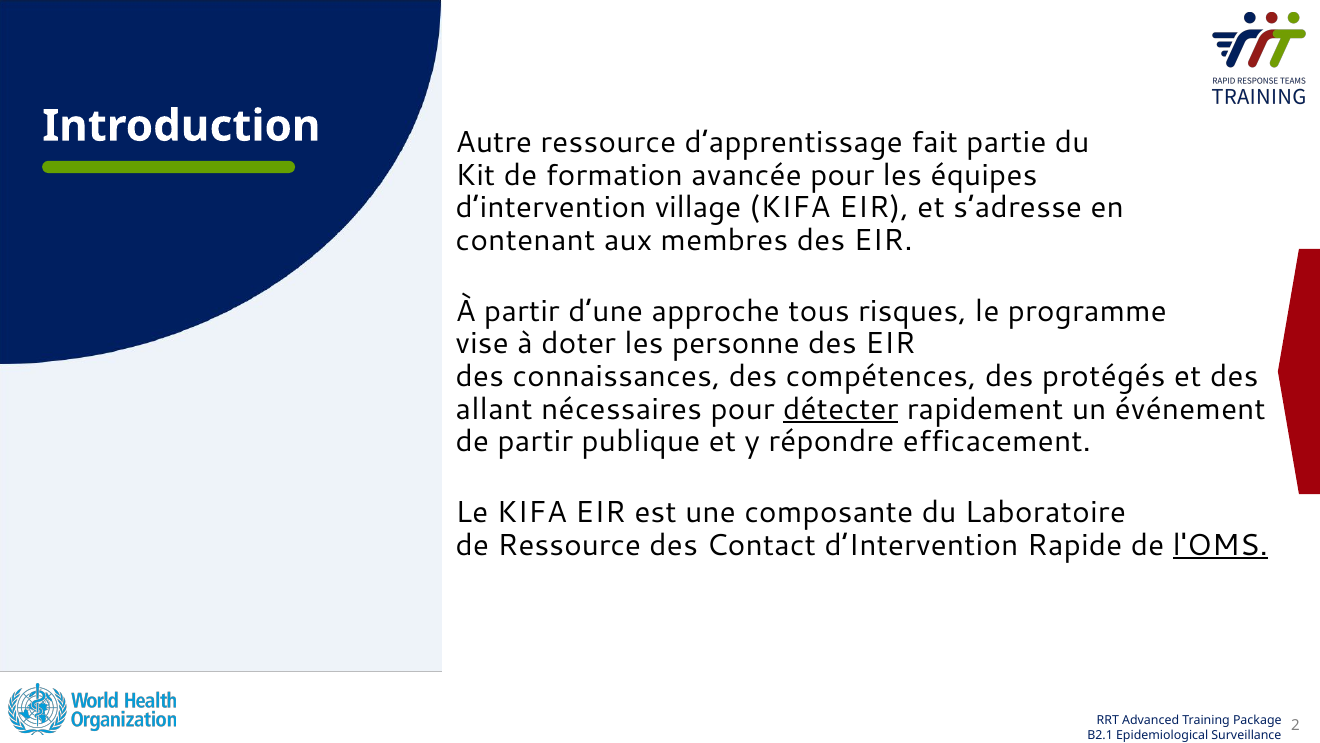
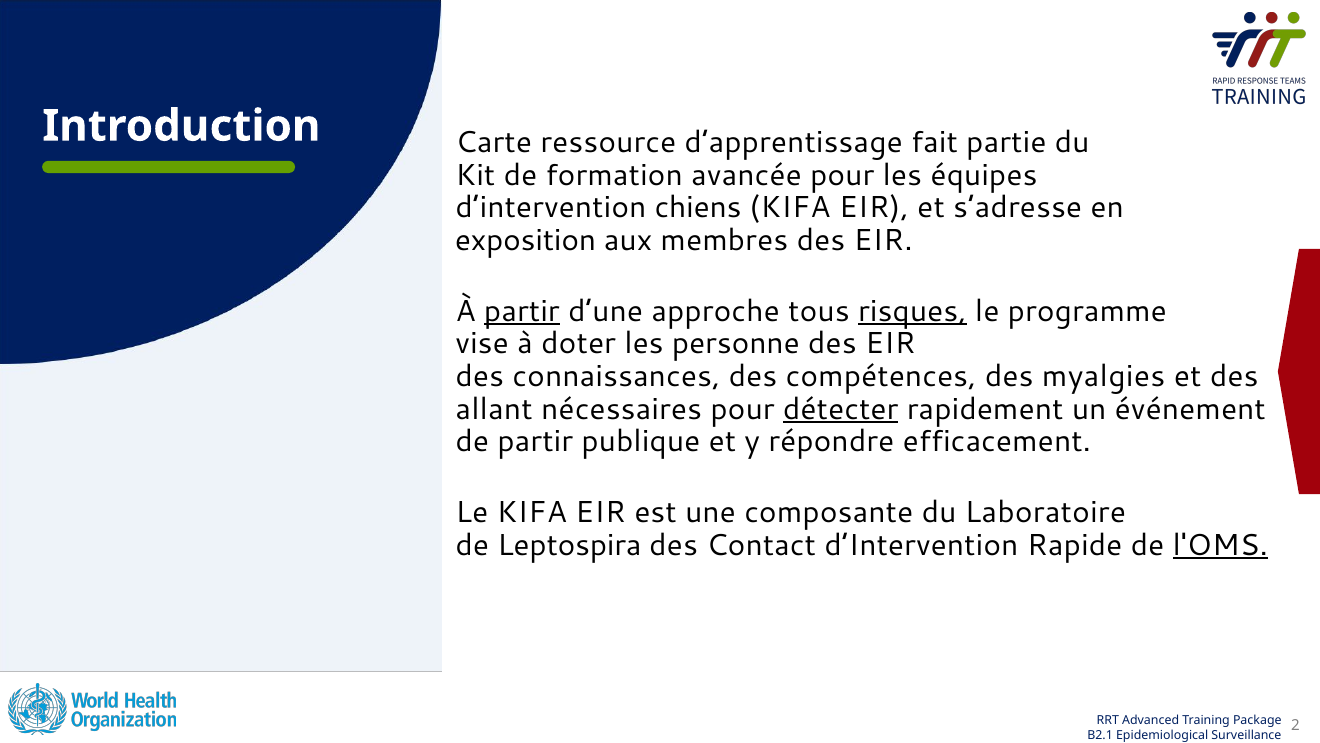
Autre: Autre -> Carte
village: village -> chiens
contenant: contenant -> exposition
partir at (522, 311) underline: none -> present
risques underline: none -> present
protégés: protégés -> myalgies
de Ressource: Ressource -> Leptospira
